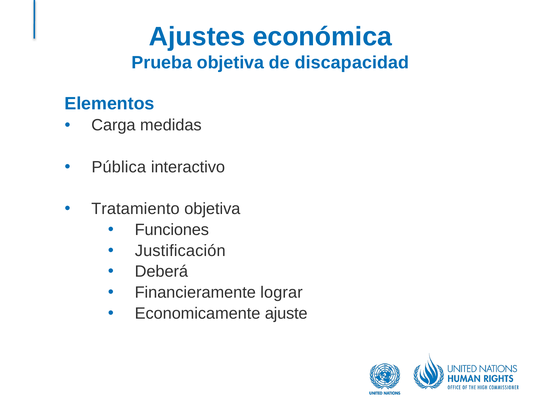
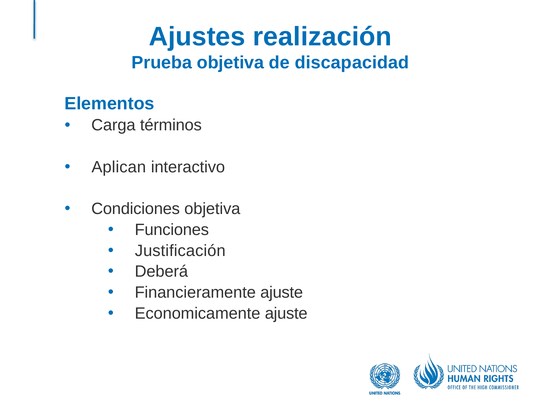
económica: económica -> realización
medidas: medidas -> términos
Pública: Pública -> Aplican
Tratamiento: Tratamiento -> Condiciones
Financieramente lograr: lograr -> ajuste
